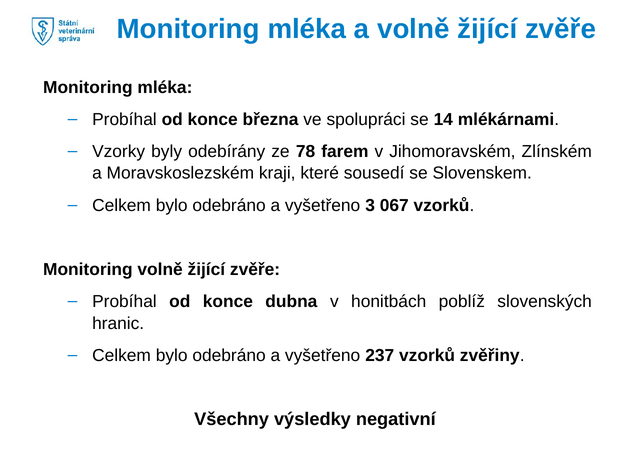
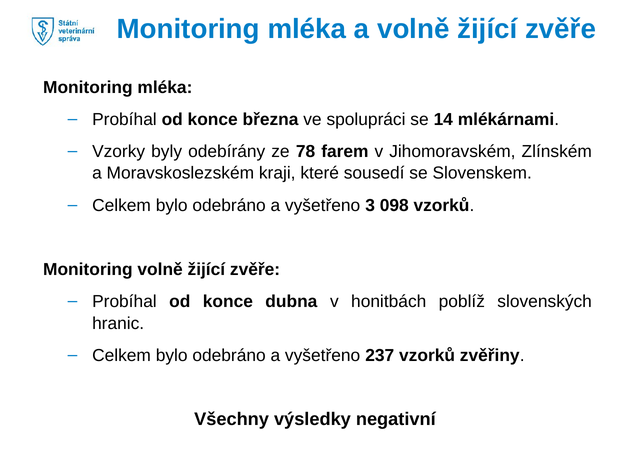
067: 067 -> 098
